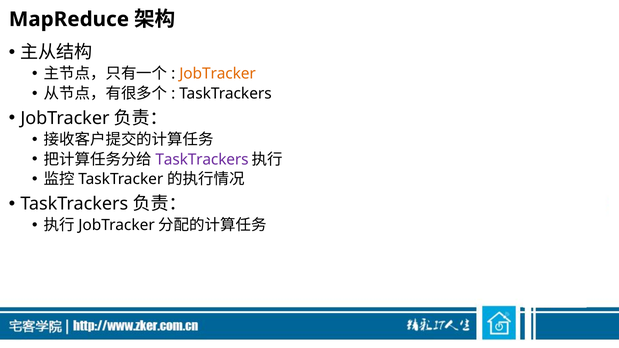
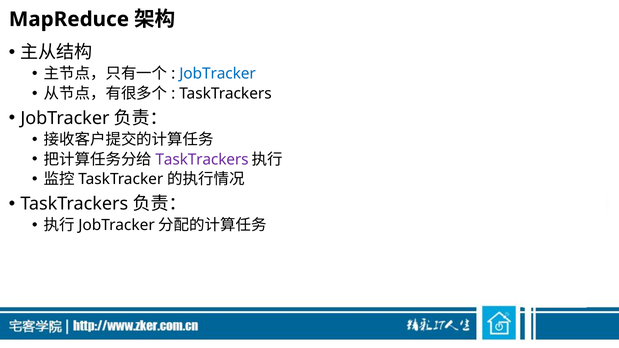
JobTracker at (218, 74) colour: orange -> blue
